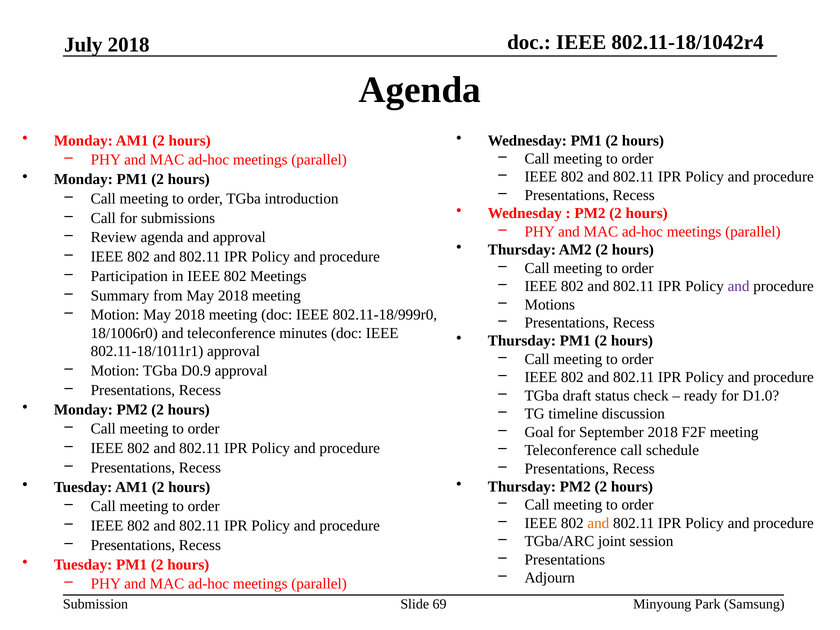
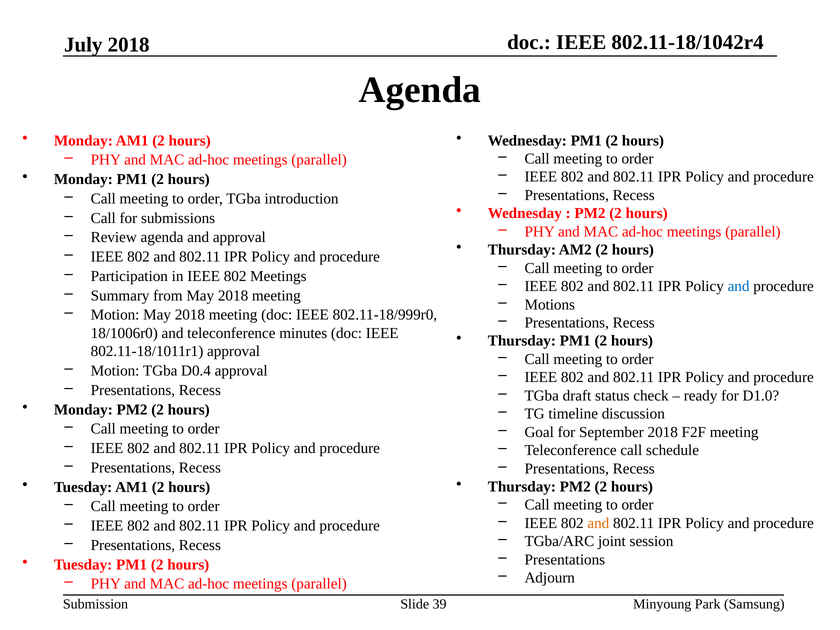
and at (739, 286) colour: purple -> blue
D0.9: D0.9 -> D0.4
69: 69 -> 39
